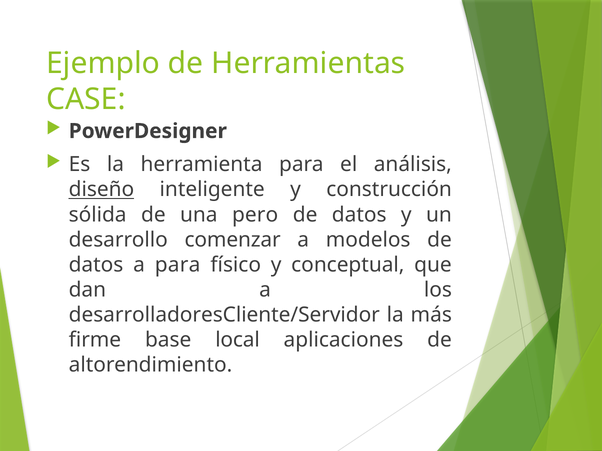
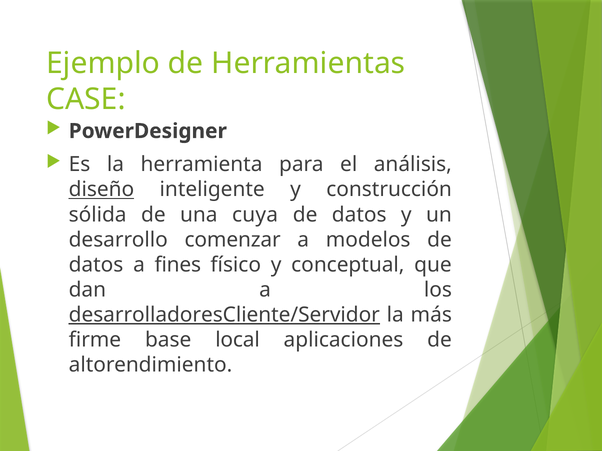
pero: pero -> cuya
a para: para -> fines
desarrolladoresCliente/Servidor underline: none -> present
